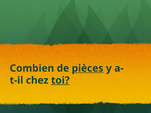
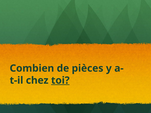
pièces underline: present -> none
